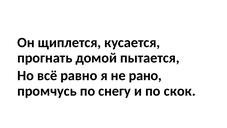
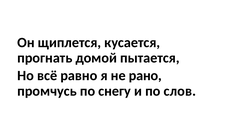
скок: скок -> слов
